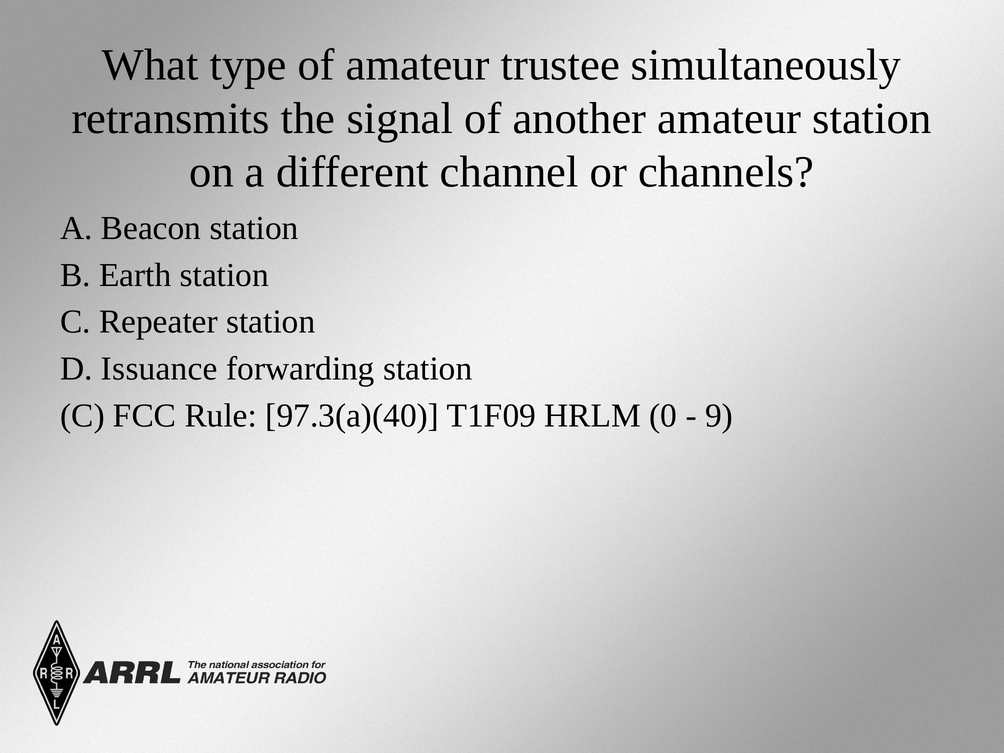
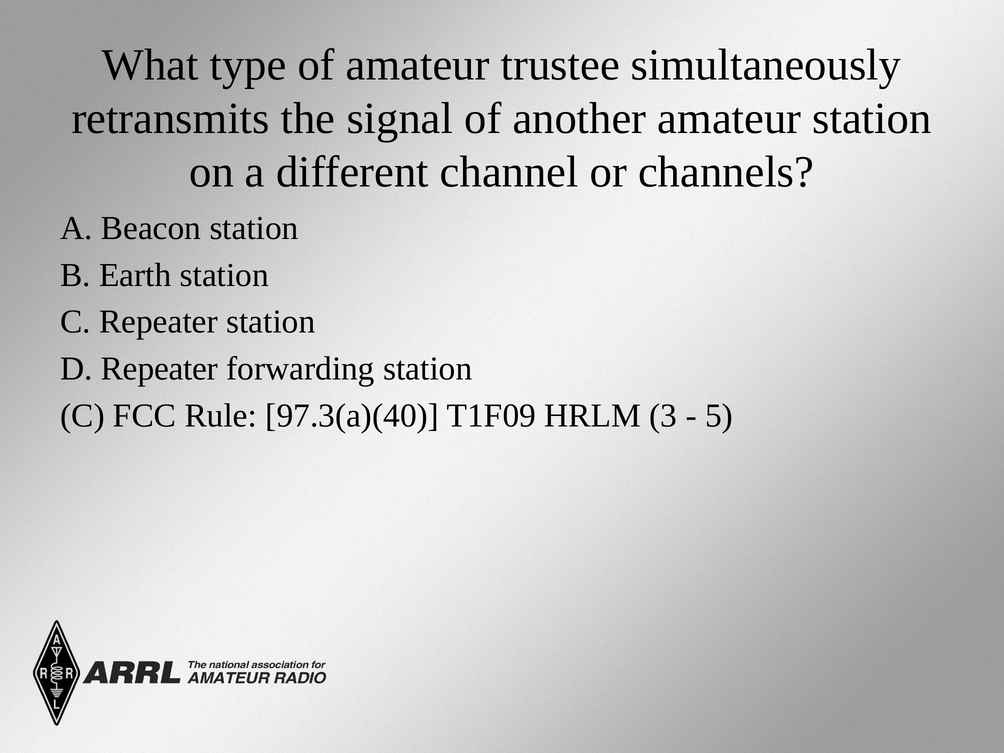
D Issuance: Issuance -> Repeater
0: 0 -> 3
9: 9 -> 5
